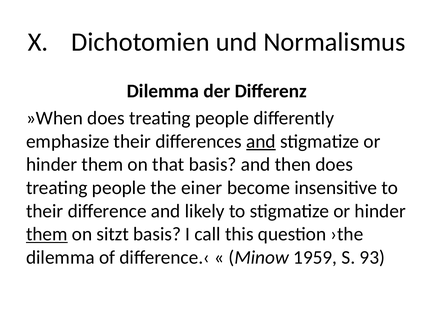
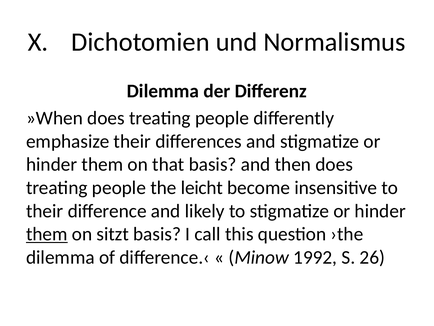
and at (261, 141) underline: present -> none
einer: einer -> leicht
1959: 1959 -> 1992
93: 93 -> 26
